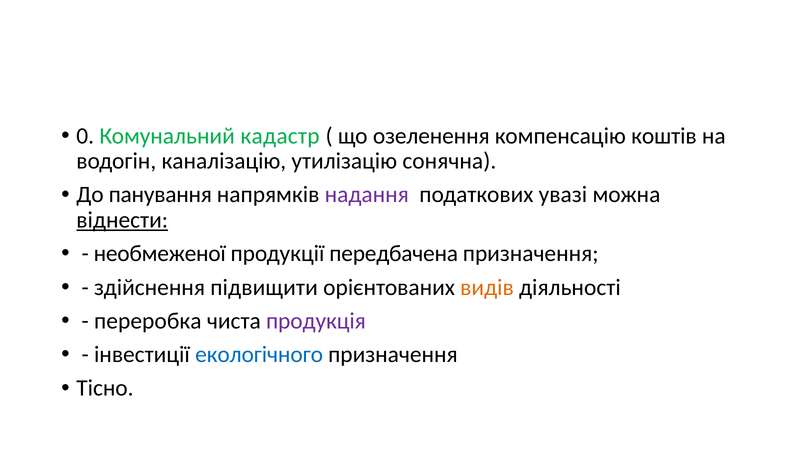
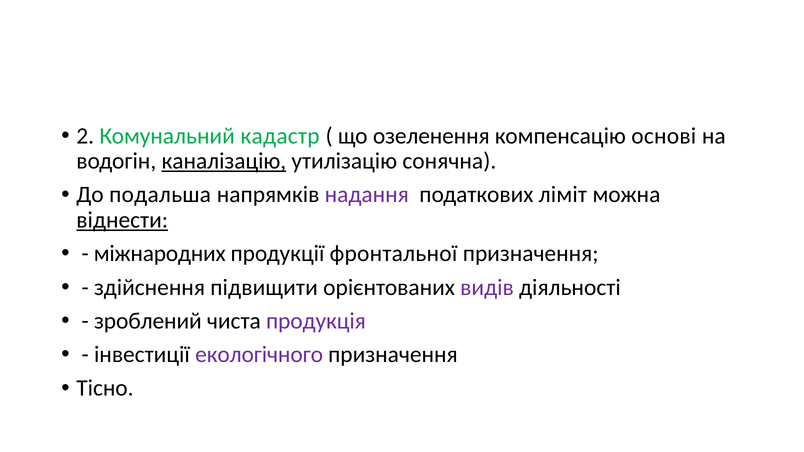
0: 0 -> 2
коштів: коштів -> основі
каналізацію underline: none -> present
панування: панування -> подальша
увазі: увазі -> ліміт
необмеженої: необмеженої -> міжнародних
передбачена: передбачена -> фронтальної
видів colour: orange -> purple
переробка: переробка -> зроблений
екологічного colour: blue -> purple
